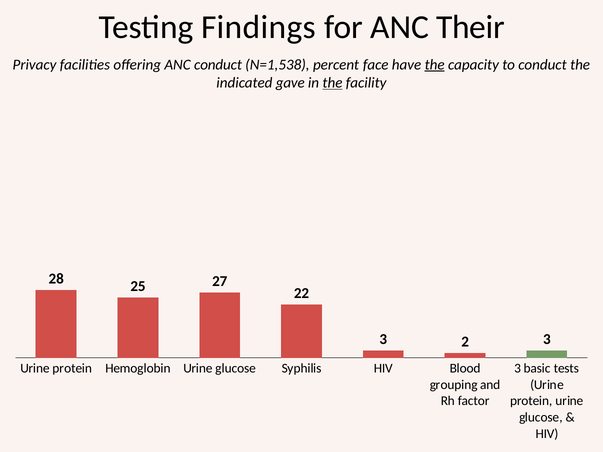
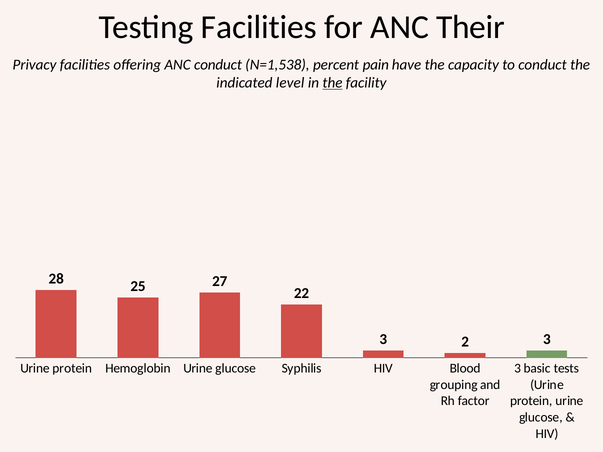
Testing Findings: Findings -> Facilities
face: face -> pain
the at (435, 65) underline: present -> none
gave: gave -> level
